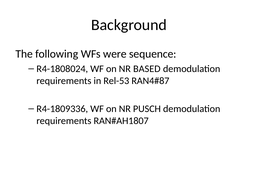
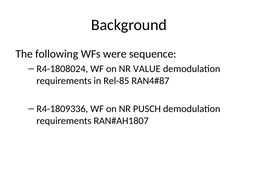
BASED: BASED -> VALUE
Rel-53: Rel-53 -> Rel-85
